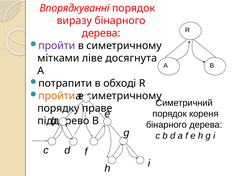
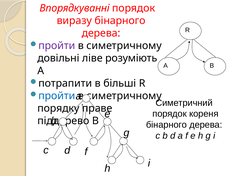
мітками: мітками -> довільні
досягнута: досягнута -> розуміють
обході: обході -> більші
пройти at (57, 96) colour: orange -> blue
